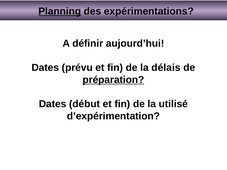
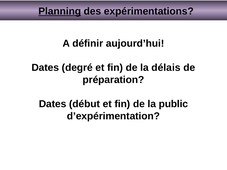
prévu: prévu -> degré
préparation underline: present -> none
utilisé: utilisé -> public
